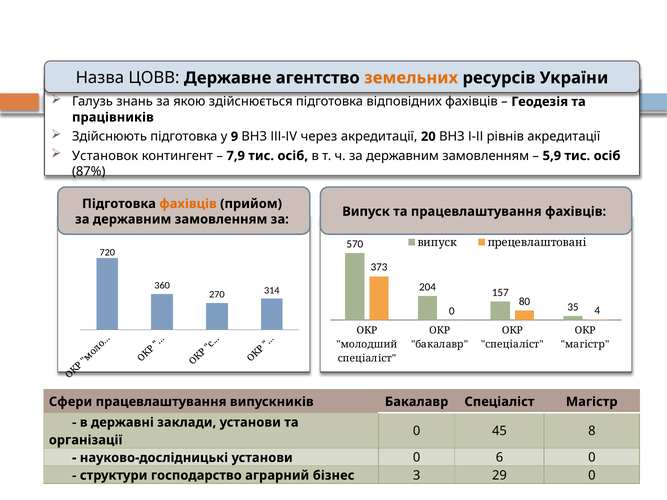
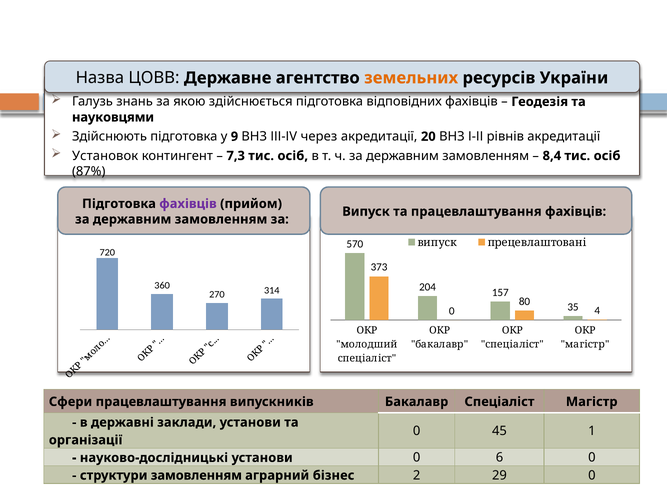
працівників: працівників -> науковцями
7,9: 7,9 -> 7,3
5,9: 5,9 -> 8,4
фахівців at (188, 204) colour: orange -> purple
8: 8 -> 1
структури господарство: господарство -> замовленням
3: 3 -> 2
